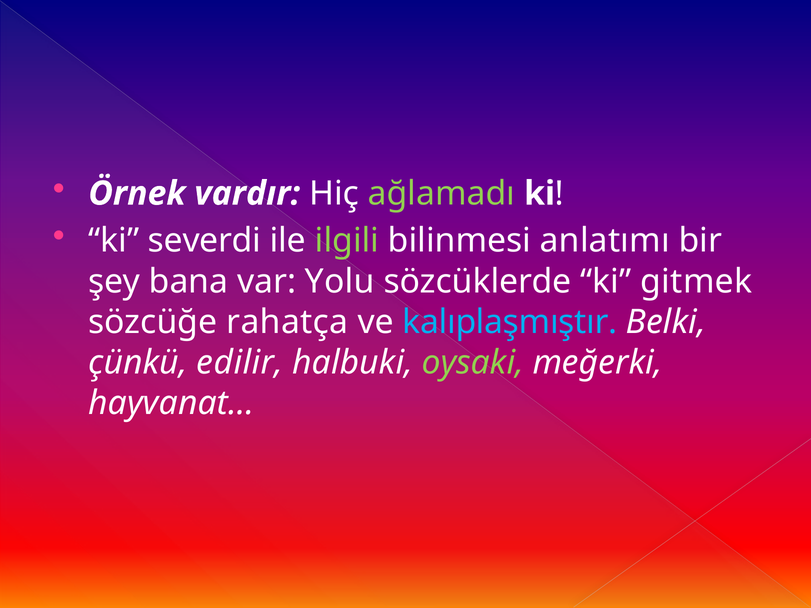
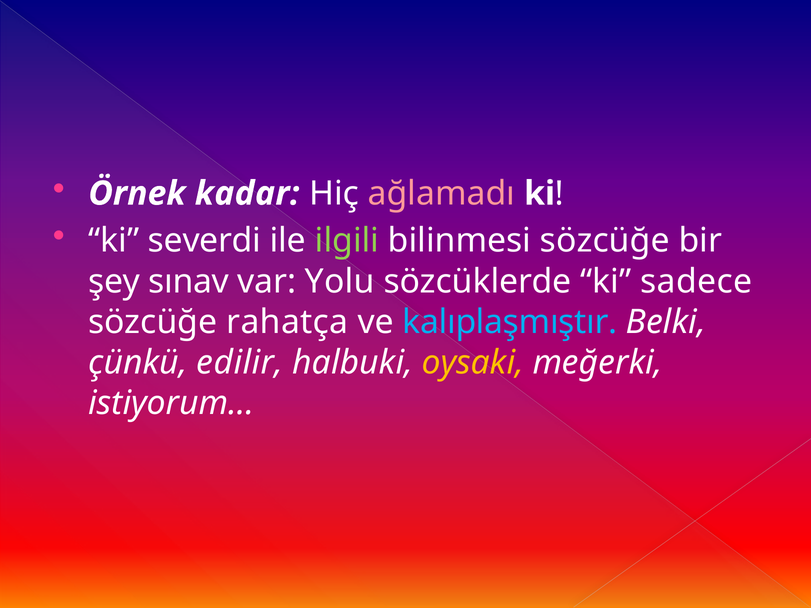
vardır: vardır -> kadar
ağlamadı colour: light green -> pink
bilinmesi anlatımı: anlatımı -> sözcüğe
bana: bana -> sınav
gitmek: gitmek -> sadece
oysaki colour: light green -> yellow
hayvanat…: hayvanat… -> istiyorum…
